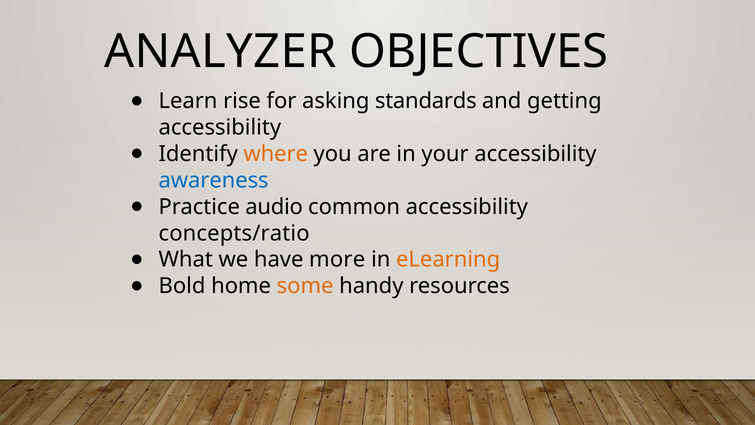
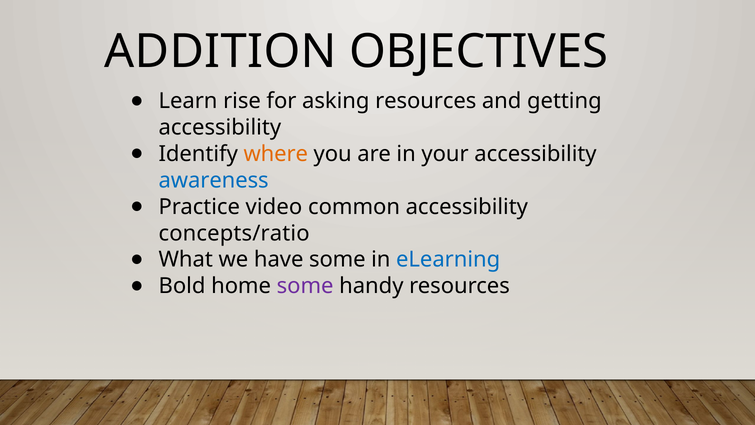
ANALYZER: ANALYZER -> ADDITION
asking standards: standards -> resources
audio: audio -> video
have more: more -> some
eLearning colour: orange -> blue
some at (305, 286) colour: orange -> purple
